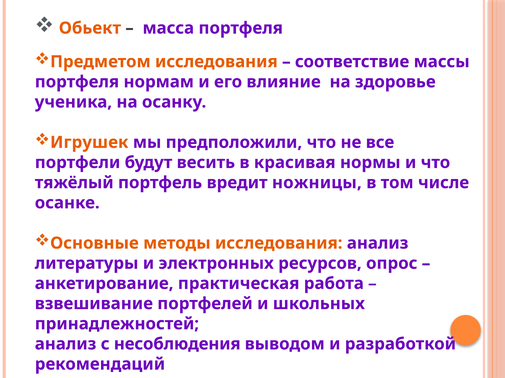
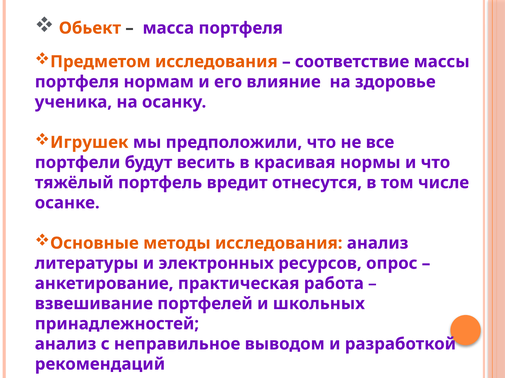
ножницы: ножницы -> отнесутся
несоблюдения: несоблюдения -> неправильное
